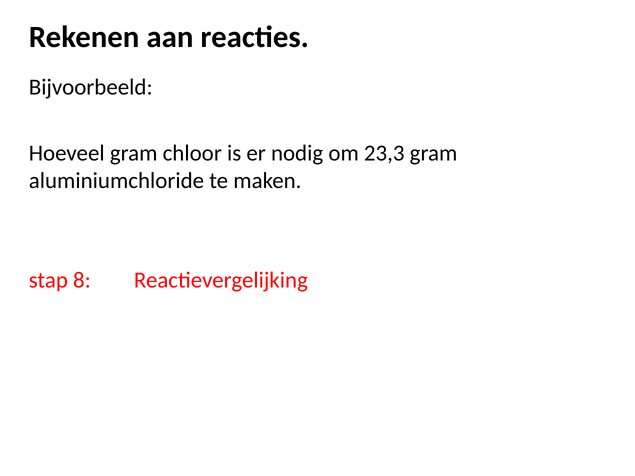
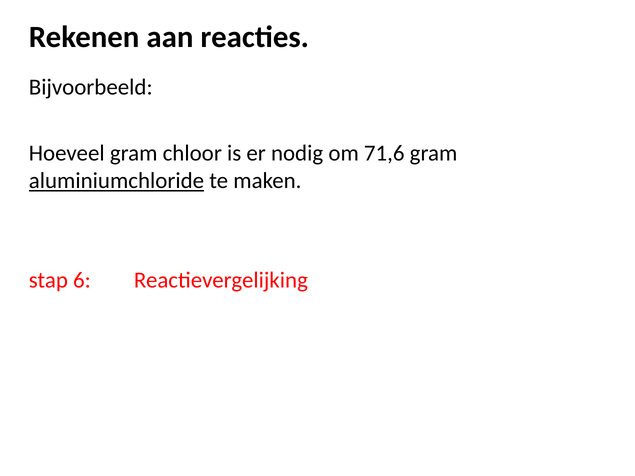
23,3: 23,3 -> 71,6
aluminiumchloride underline: none -> present
8 at (82, 280): 8 -> 6
